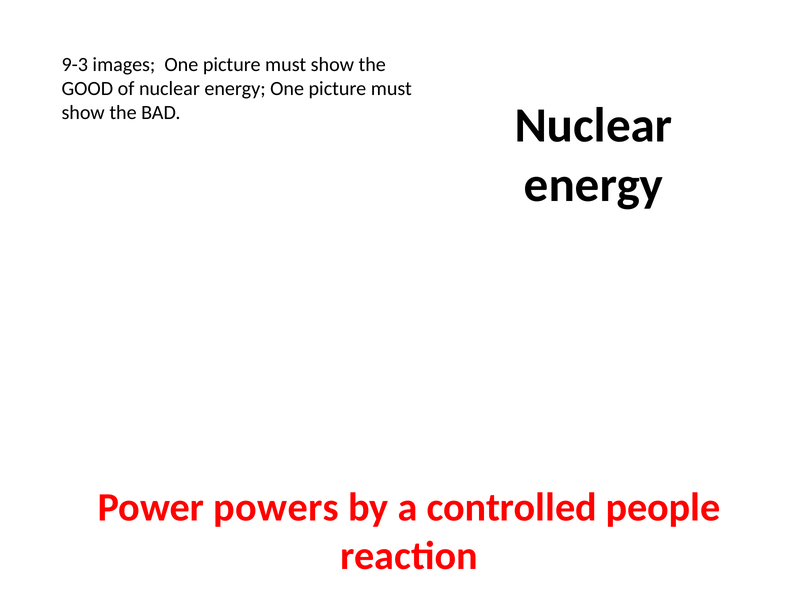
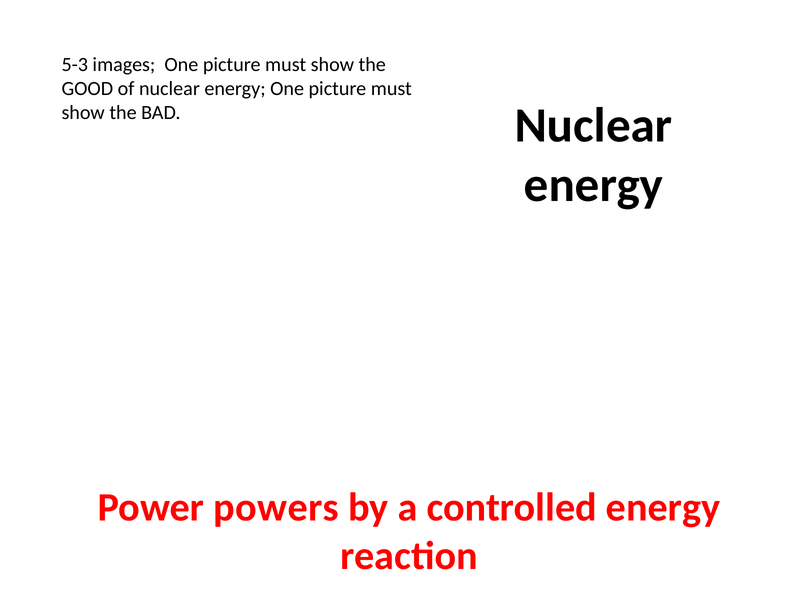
9-3: 9-3 -> 5-3
controlled people: people -> energy
